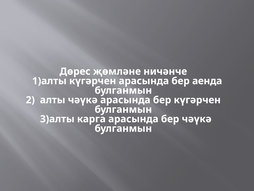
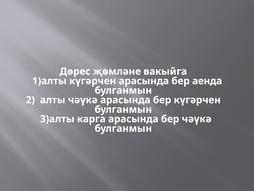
ничәнче: ничәнче -> вакыйга
